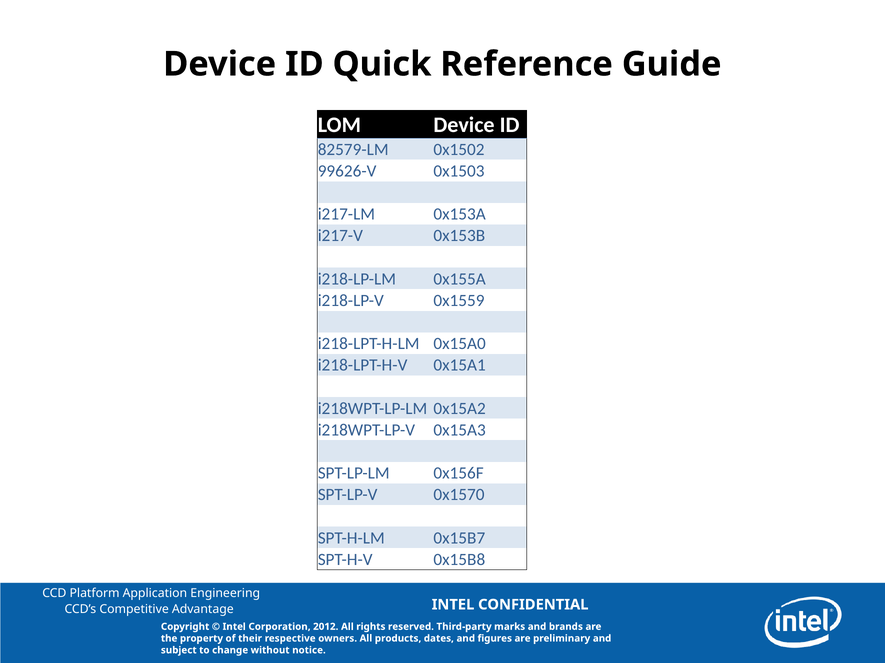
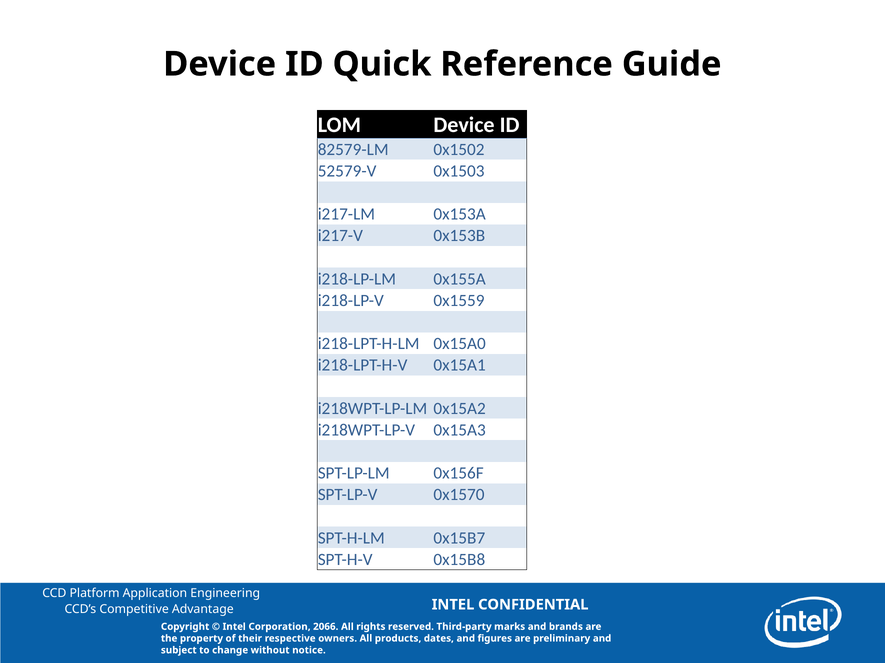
99626-V: 99626-V -> 52579-V
2012: 2012 -> 2066
